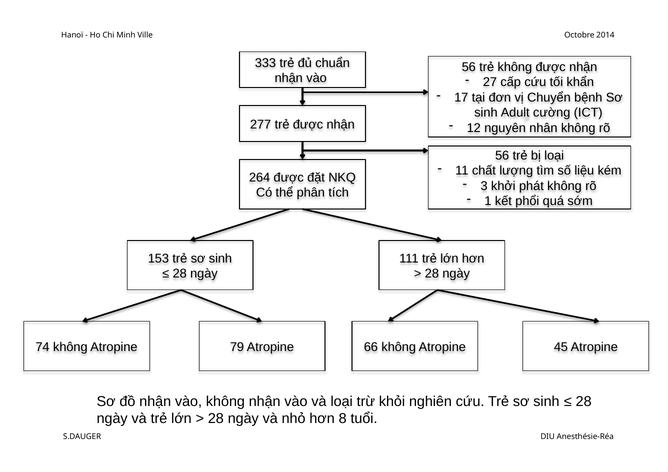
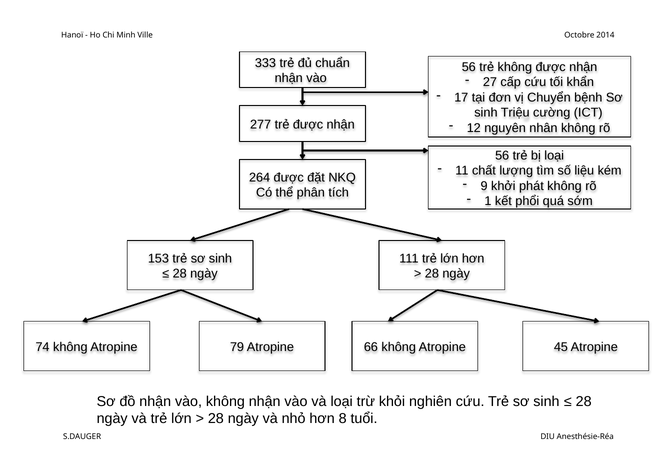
Adult: Adult -> Triệu
3: 3 -> 9
